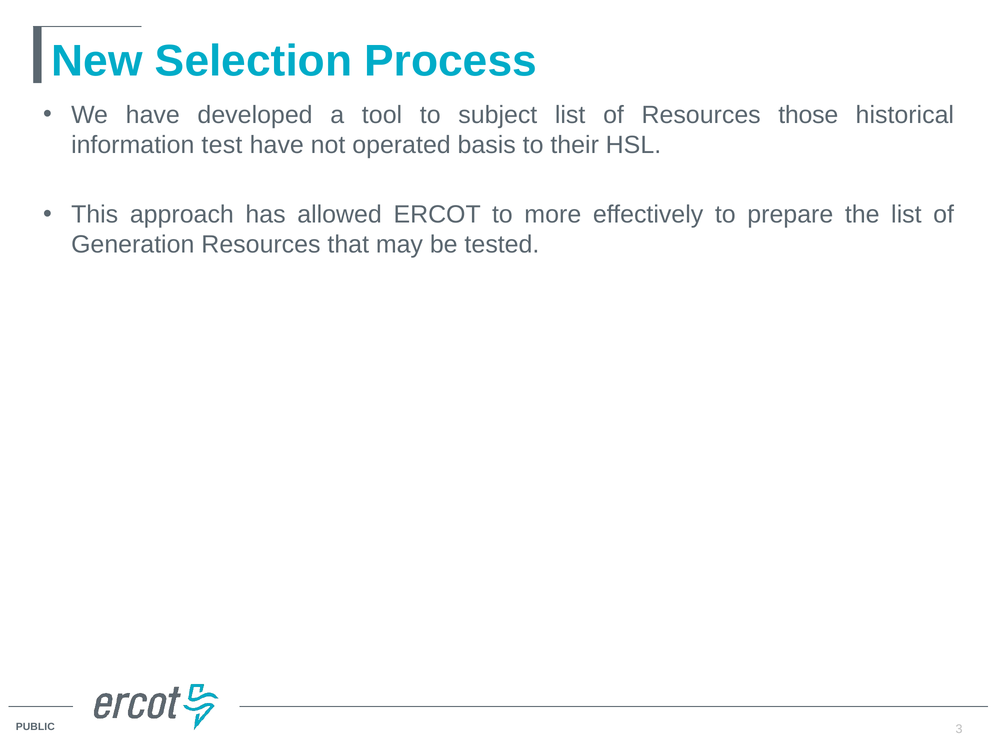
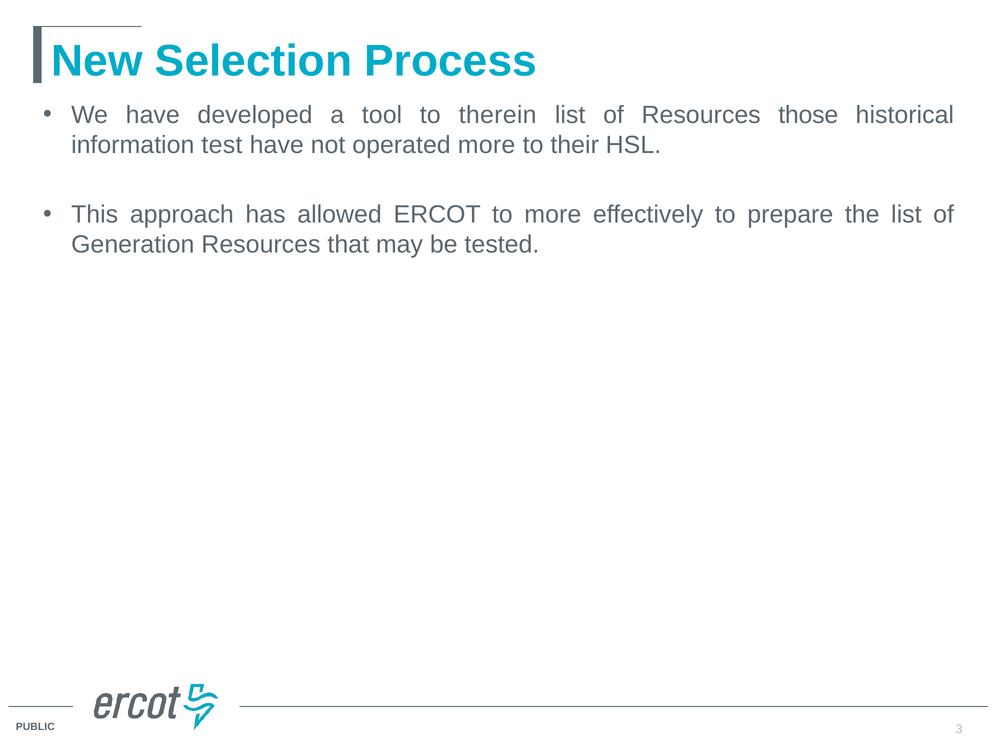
subject: subject -> therein
operated basis: basis -> more
